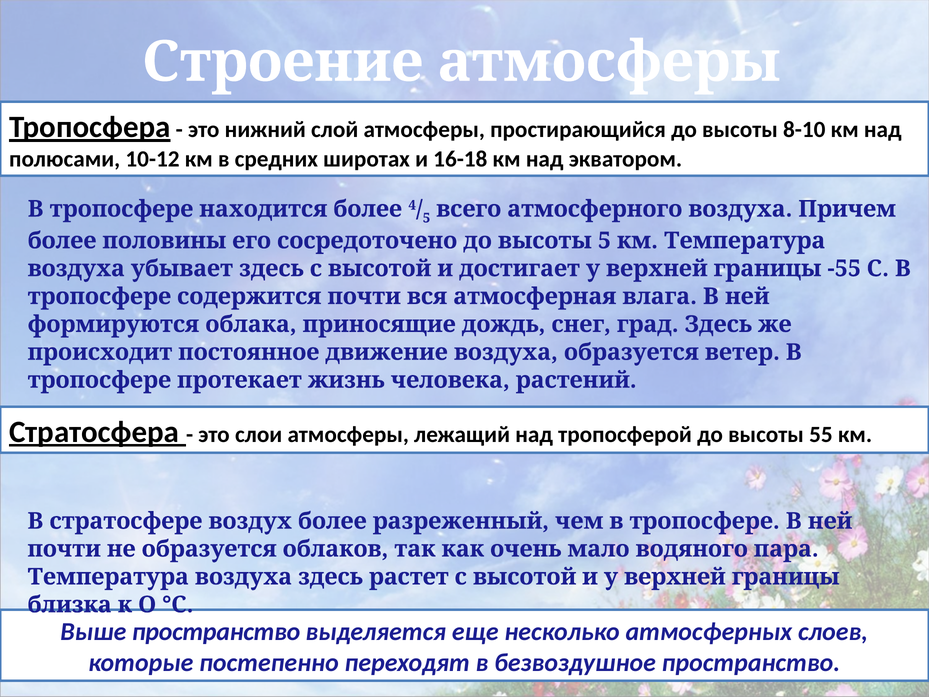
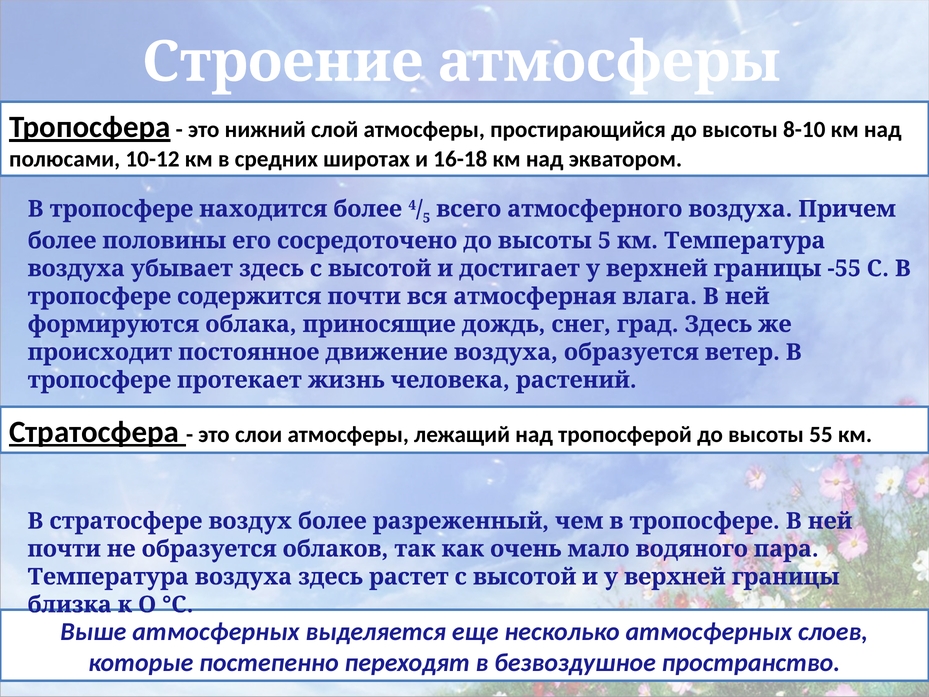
Выше пространство: пространство -> атмосферных
